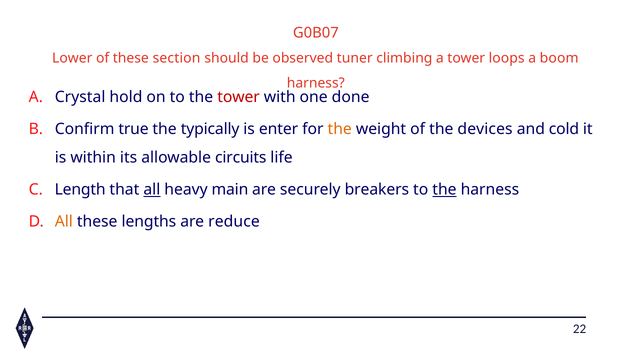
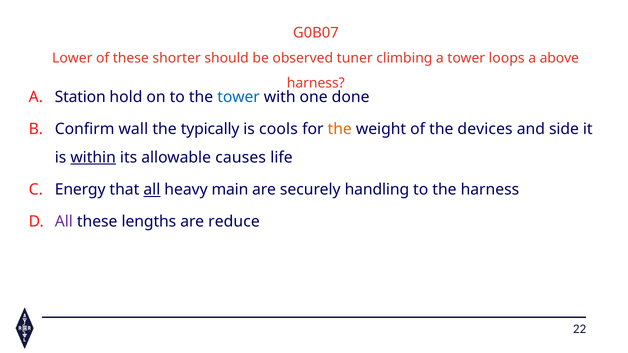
section: section -> shorter
boom: boom -> above
Crystal: Crystal -> Station
tower at (239, 97) colour: red -> blue
true: true -> wall
enter: enter -> cools
cold: cold -> side
within underline: none -> present
circuits: circuits -> causes
Length: Length -> Energy
breakers: breakers -> handling
the at (444, 190) underline: present -> none
All at (64, 222) colour: orange -> purple
